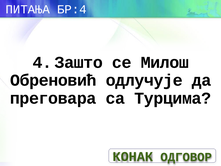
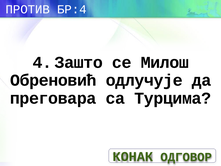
ПИТАЊА: ПИТАЊА -> ПРОТИВ
